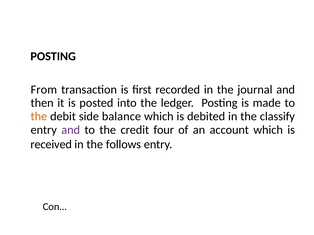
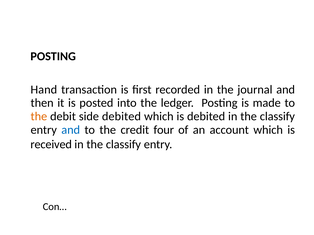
From: From -> Hand
side balance: balance -> debited
and at (71, 130) colour: purple -> blue
follows at (123, 145): follows -> classify
